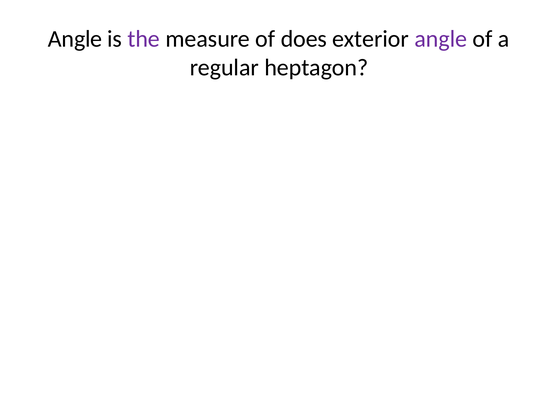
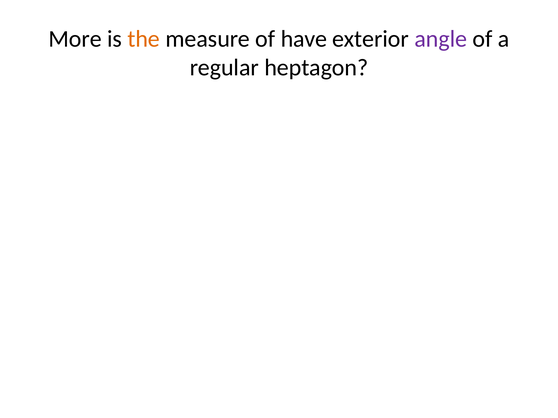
Angle at (75, 39): Angle -> More
the colour: purple -> orange
does: does -> have
